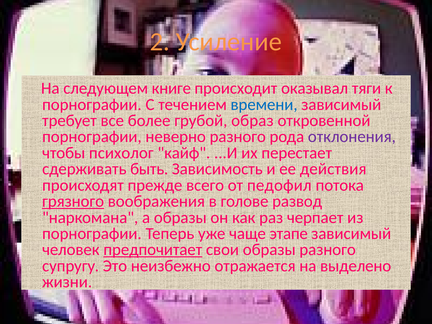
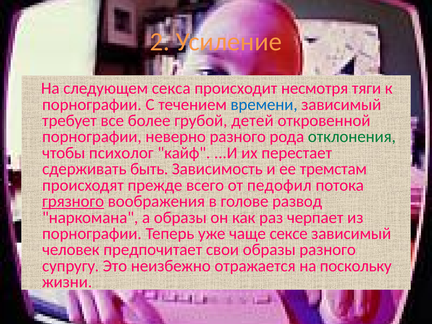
книге: книге -> секса
оказывал: оказывал -> несмотря
образ: образ -> детей
отклонения colour: purple -> green
действия: действия -> тремстам
этапе: этапе -> сексе
предпочитает underline: present -> none
выделено: выделено -> поскольку
